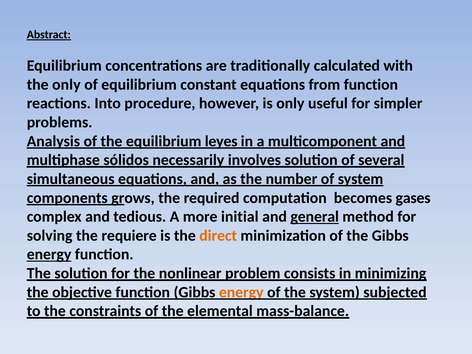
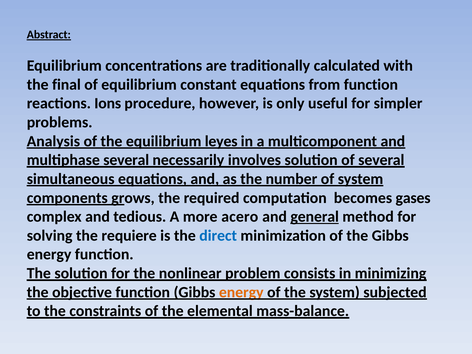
the only: only -> final
Into: Into -> Ions
multiphase sólidos: sólidos -> several
initial: initial -> acero
direct colour: orange -> blue
energy at (49, 254) underline: present -> none
